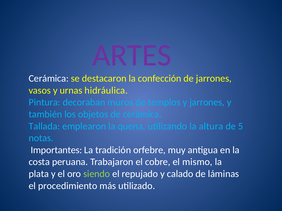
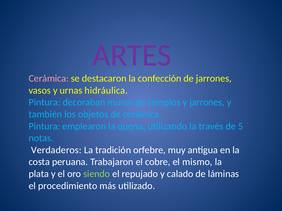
Cerámica at (49, 79) colour: white -> pink
Tallada at (44, 126): Tallada -> Pintura
altura: altura -> través
Importantes: Importantes -> Verdaderos
